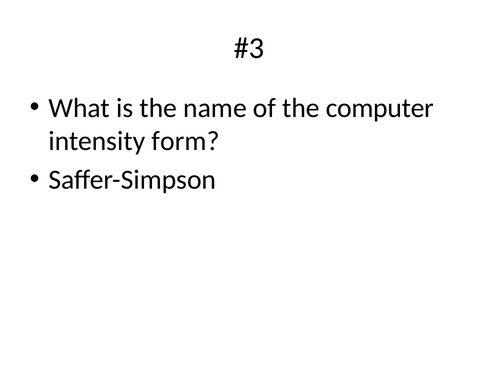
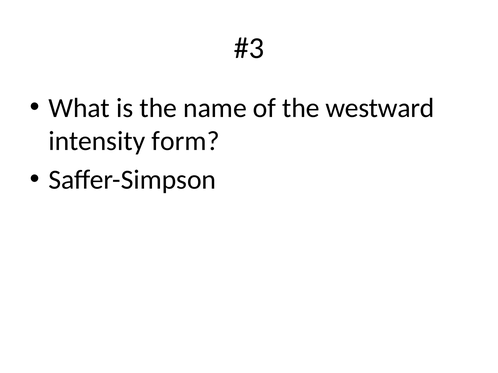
computer: computer -> westward
